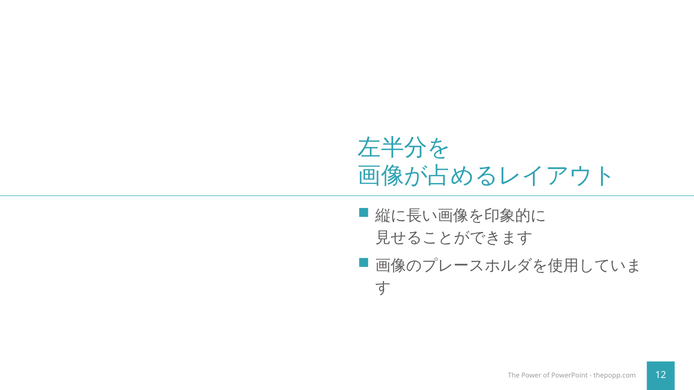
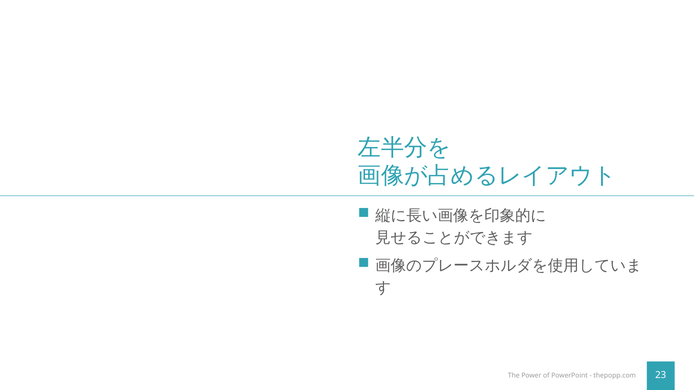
12: 12 -> 23
